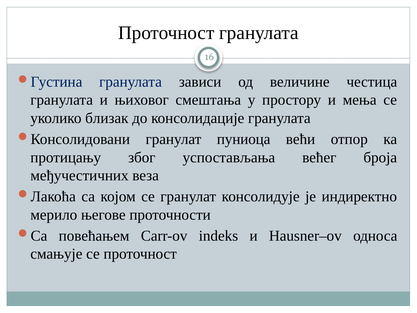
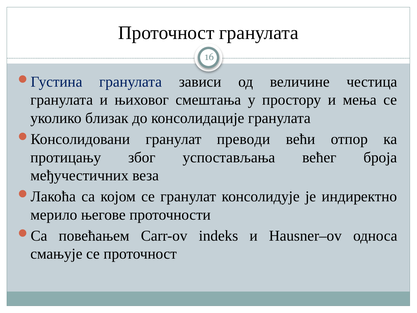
пуниоца: пуниоца -> преводи
